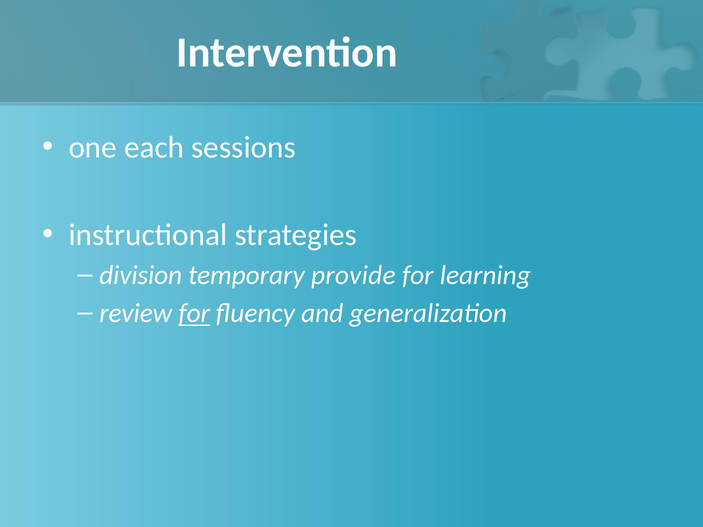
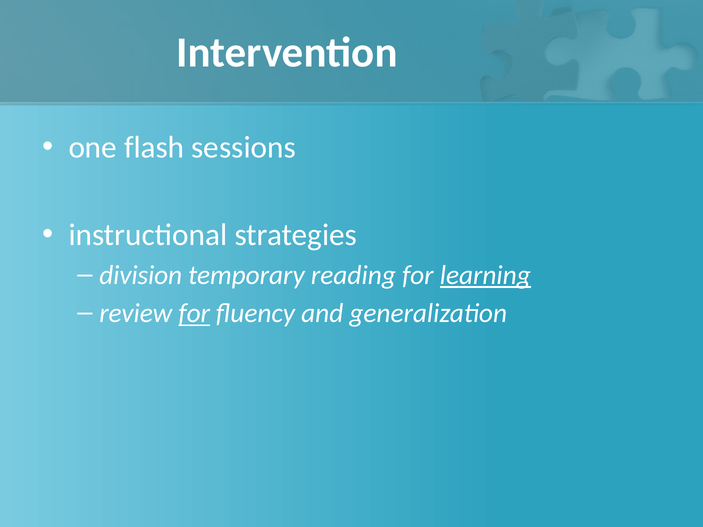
each: each -> flash
provide: provide -> reading
learning underline: none -> present
